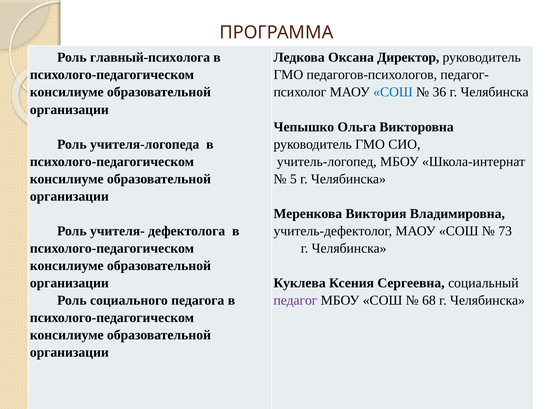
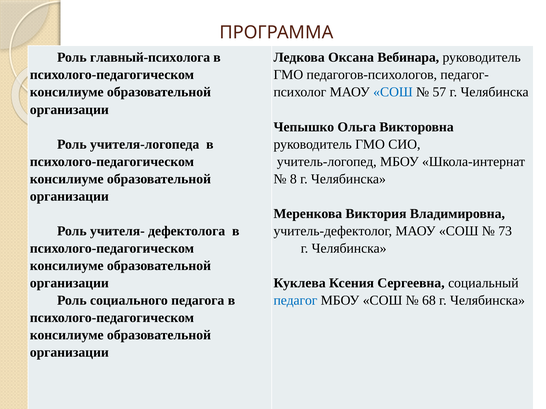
Директор: Директор -> Вебинара
36: 36 -> 57
5: 5 -> 8
педагог colour: purple -> blue
